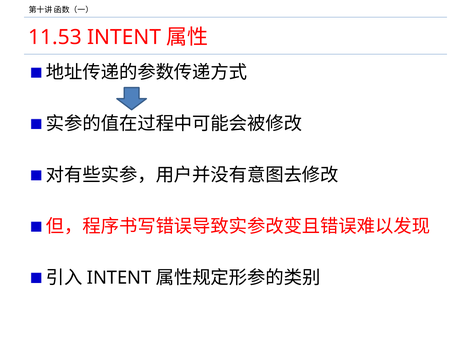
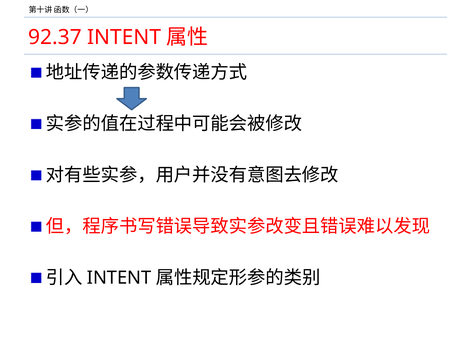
11.53: 11.53 -> 92.37
